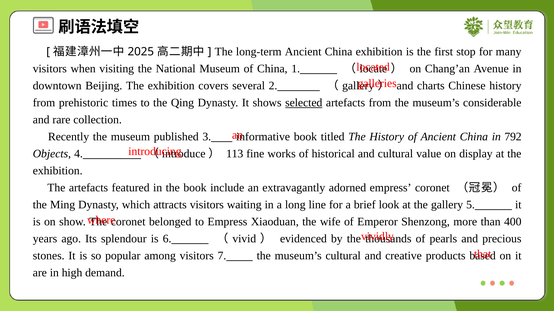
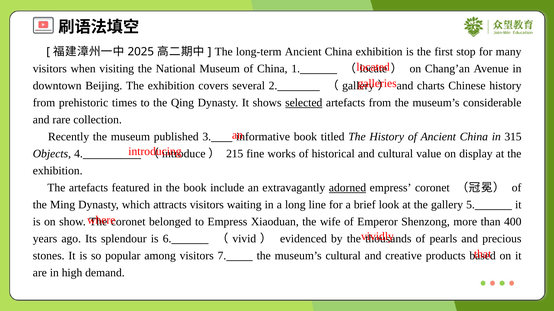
792: 792 -> 315
113: 113 -> 215
adorned underline: none -> present
